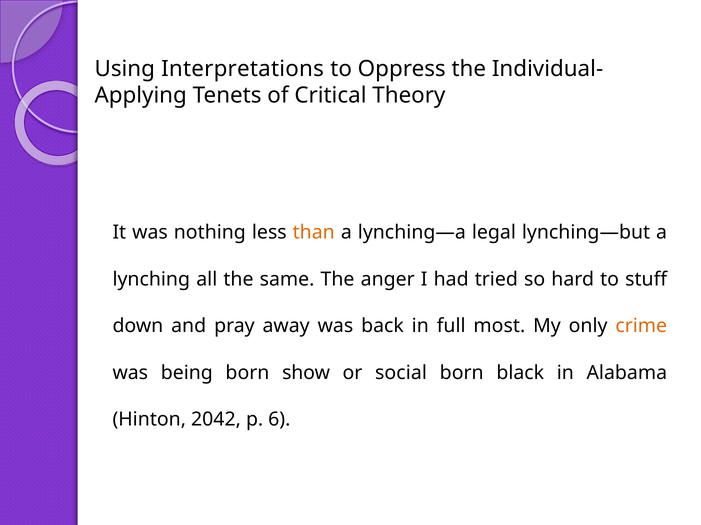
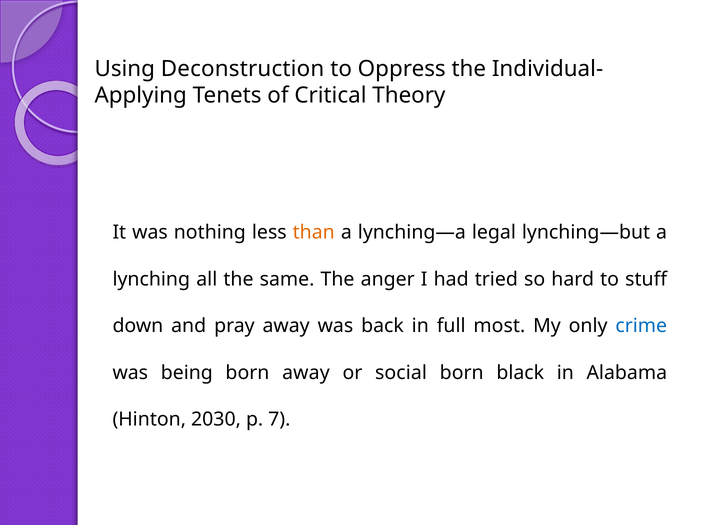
Interpretations: Interpretations -> Deconstruction
crime colour: orange -> blue
born show: show -> away
2042: 2042 -> 2030
6: 6 -> 7
